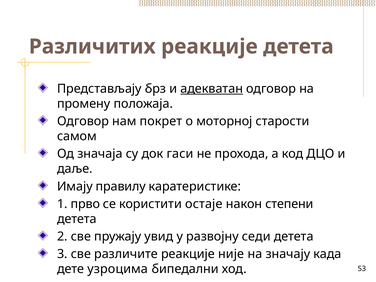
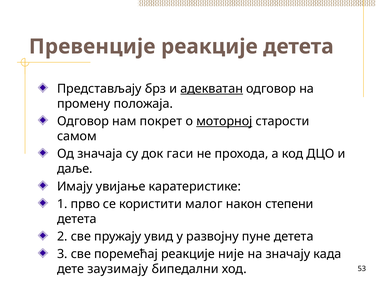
Различитих: Различитих -> Превенције
моторној underline: none -> present
правилу: правилу -> увијање
остаје: остаје -> малог
седи: седи -> пуне
различите: различите -> поремећај
узроцима: узроцима -> заузимају
